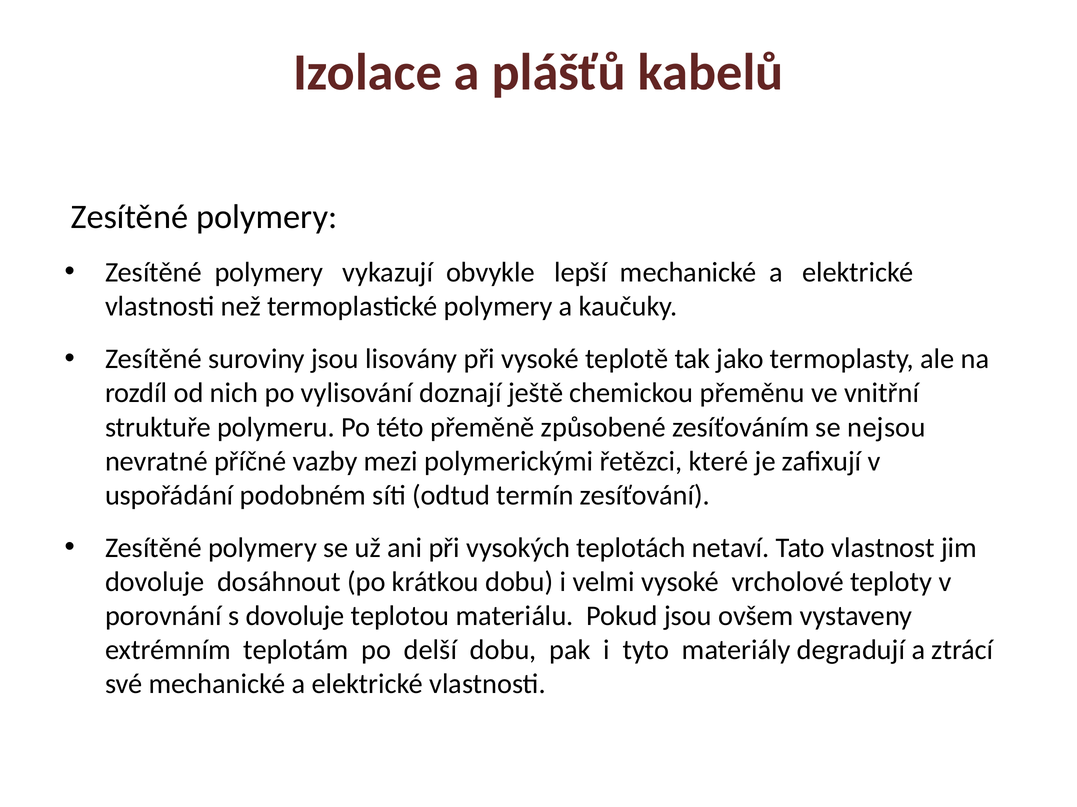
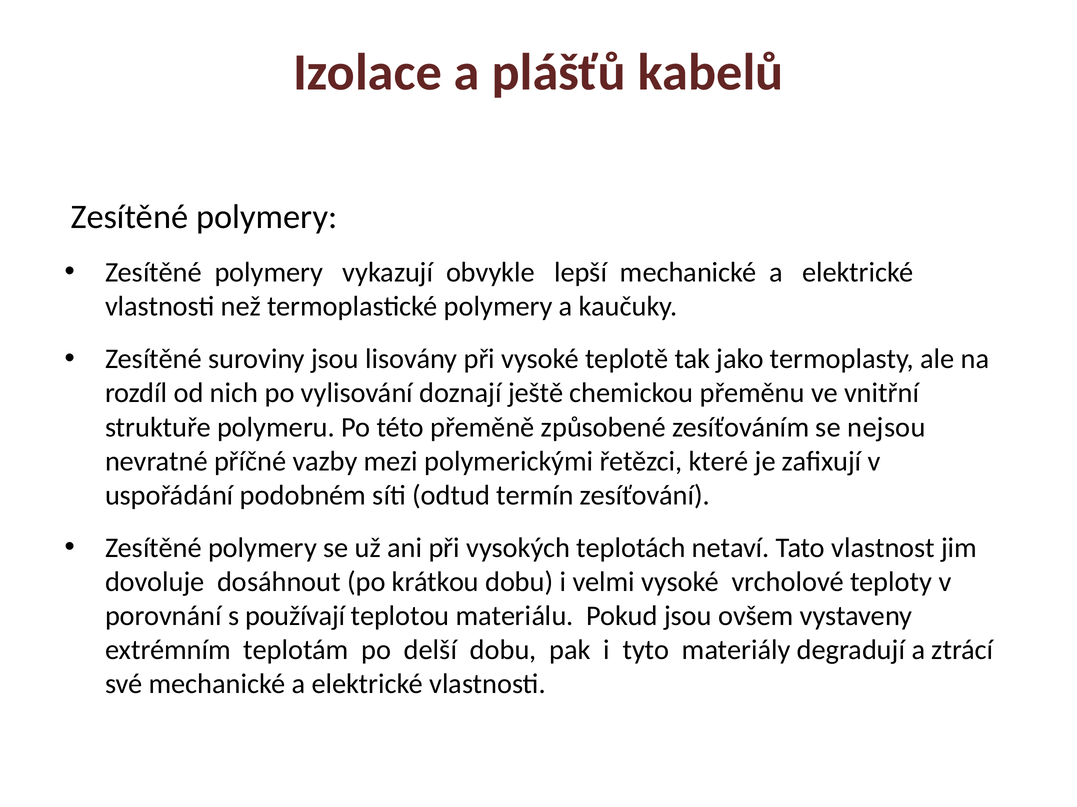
s dovoluje: dovoluje -> používají
